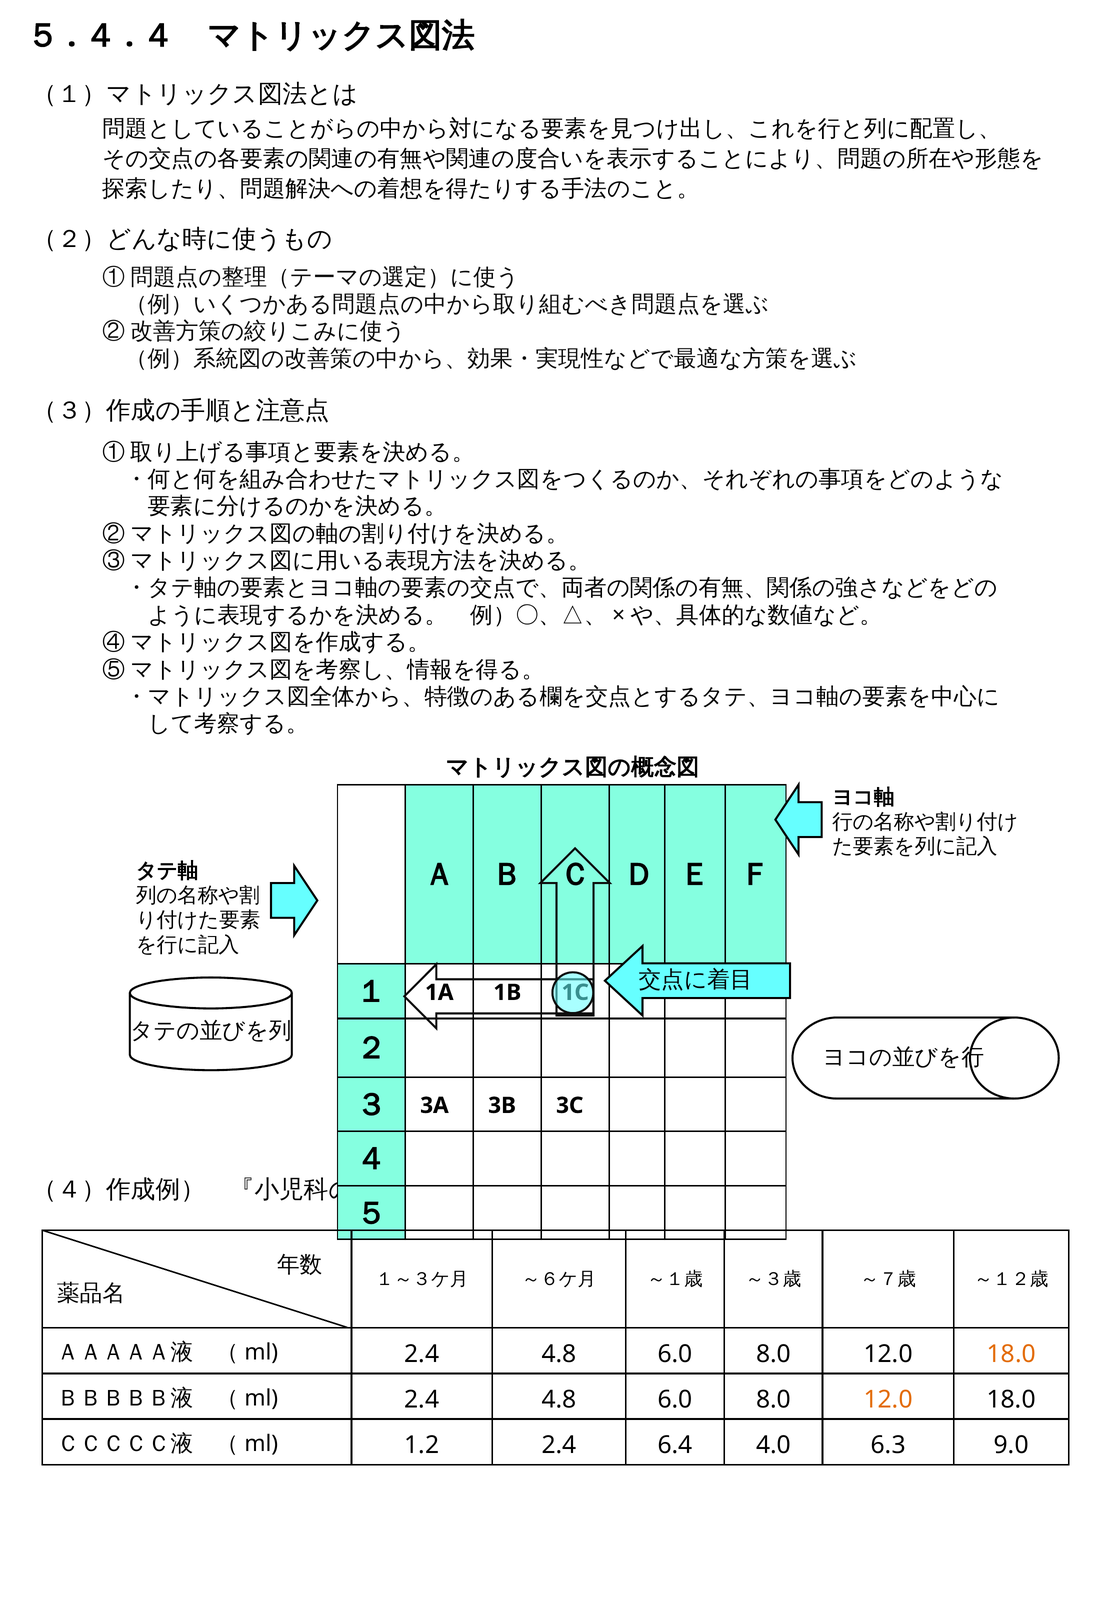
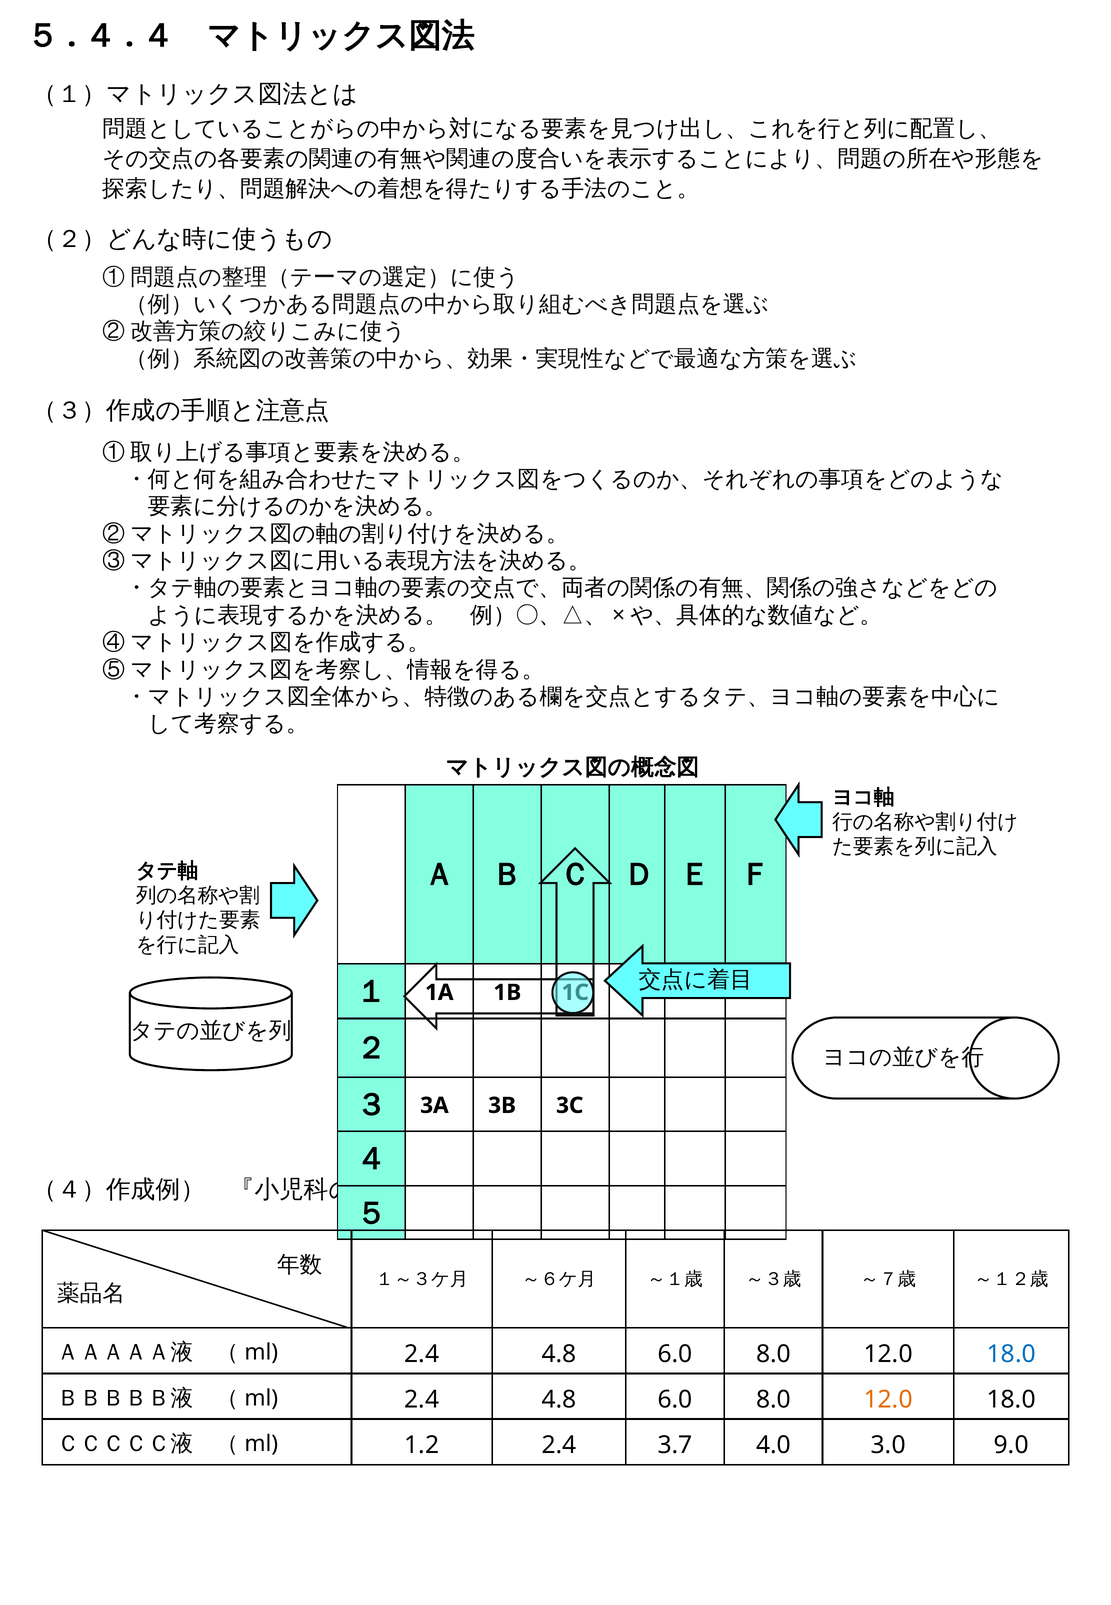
18.0 at (1011, 1354) colour: orange -> blue
6.4: 6.4 -> 3.7
6.3: 6.3 -> 3.0
